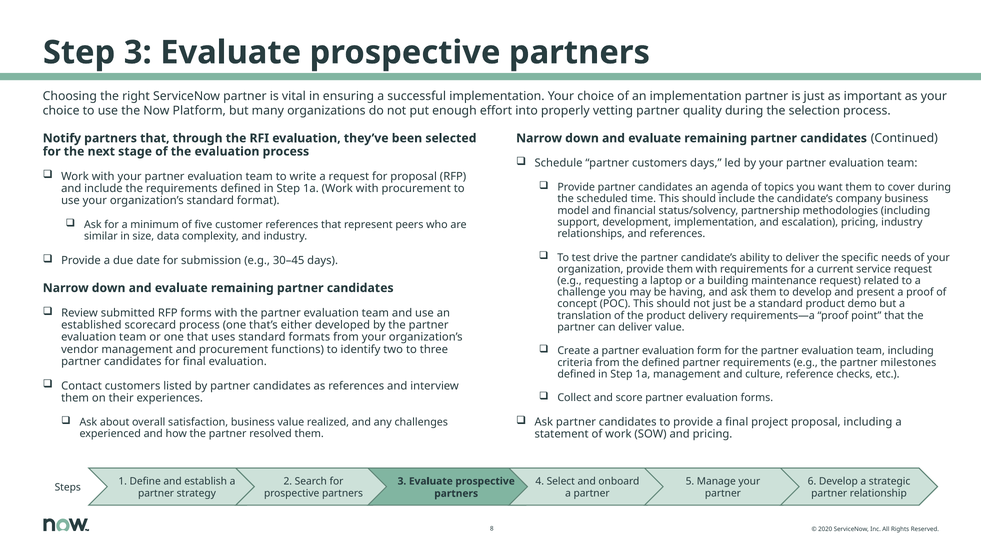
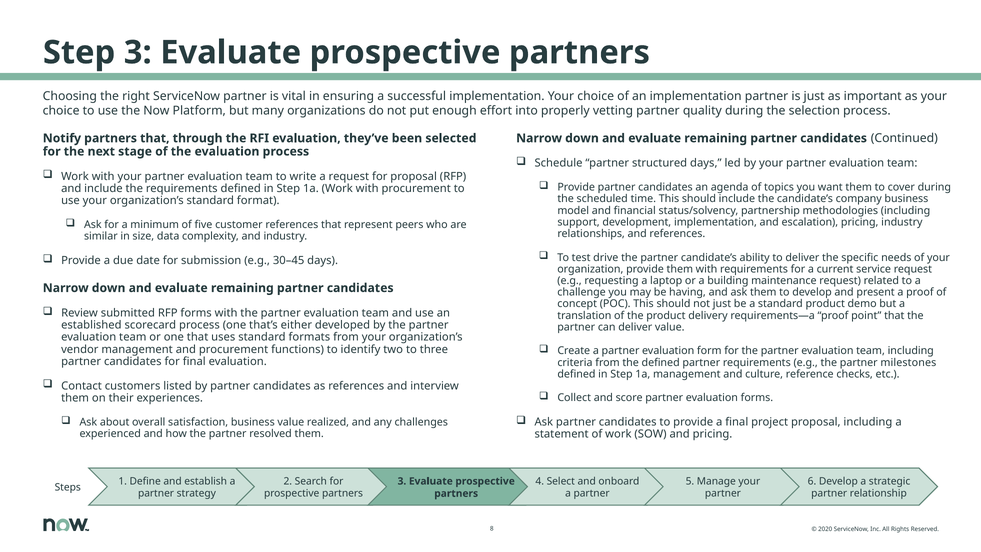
partner customers: customers -> structured
